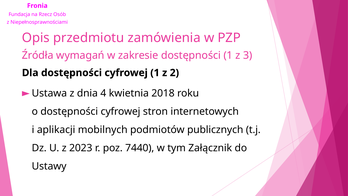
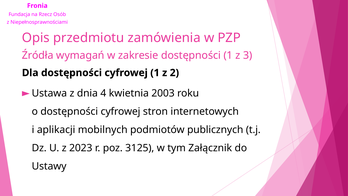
2018: 2018 -> 2003
7440: 7440 -> 3125
